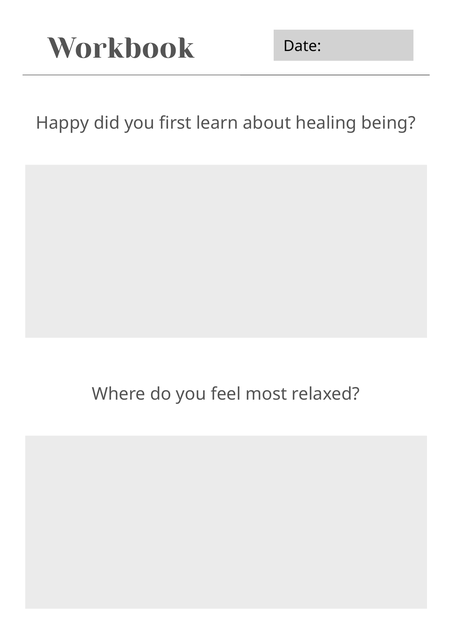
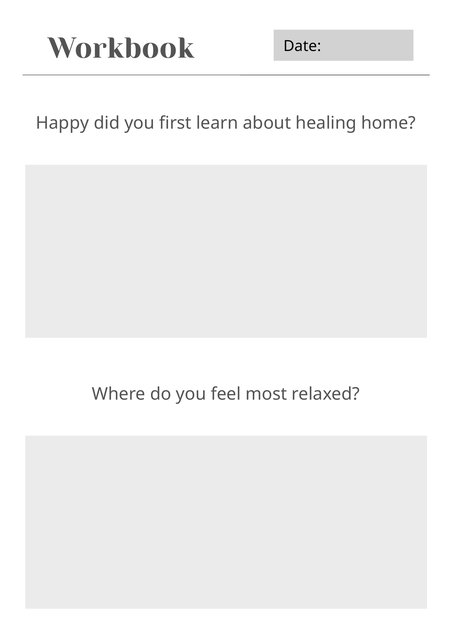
being: being -> home
